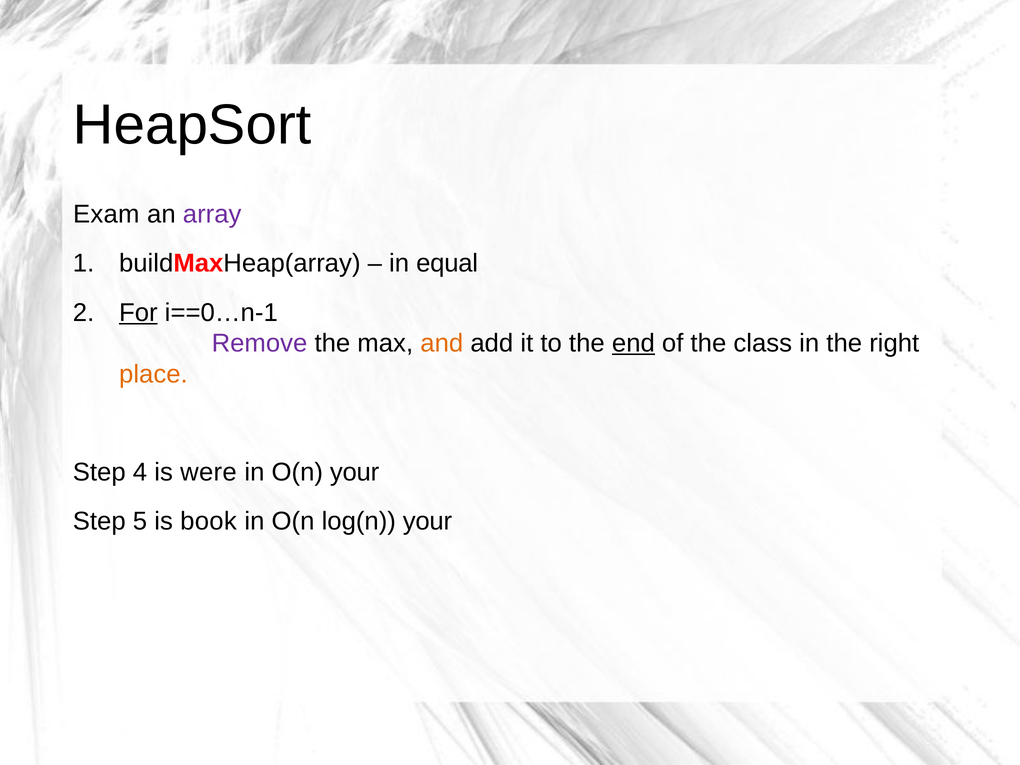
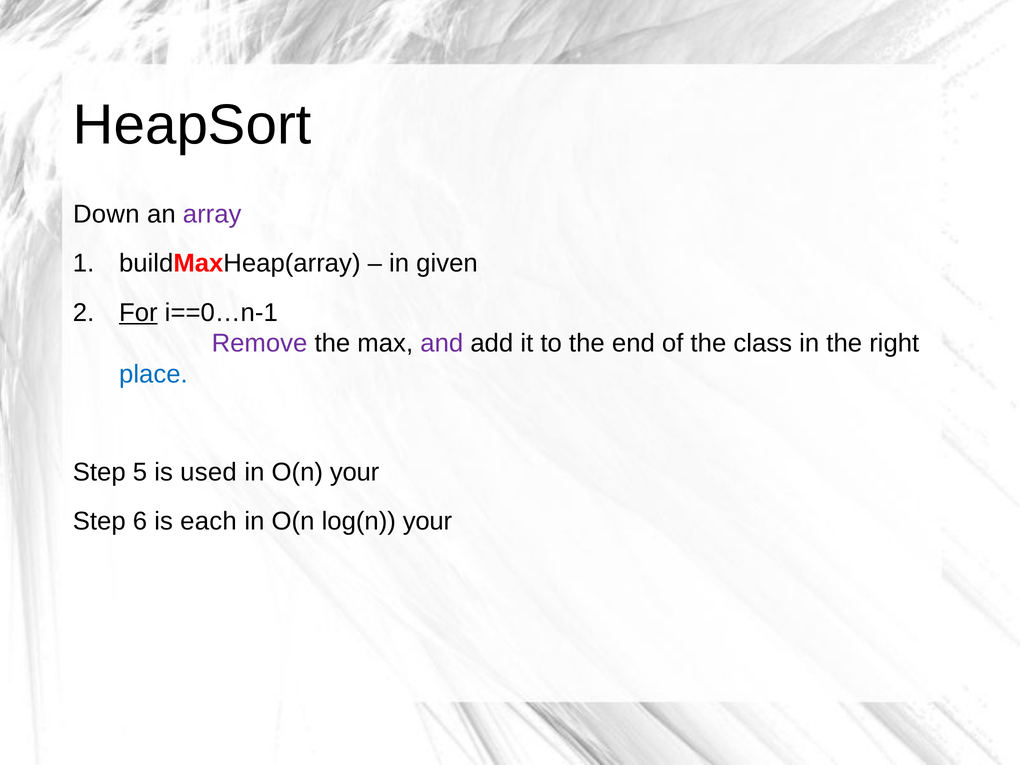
Exam: Exam -> Down
equal: equal -> given
and colour: orange -> purple
end underline: present -> none
place colour: orange -> blue
4: 4 -> 5
were: were -> used
5: 5 -> 6
book: book -> each
